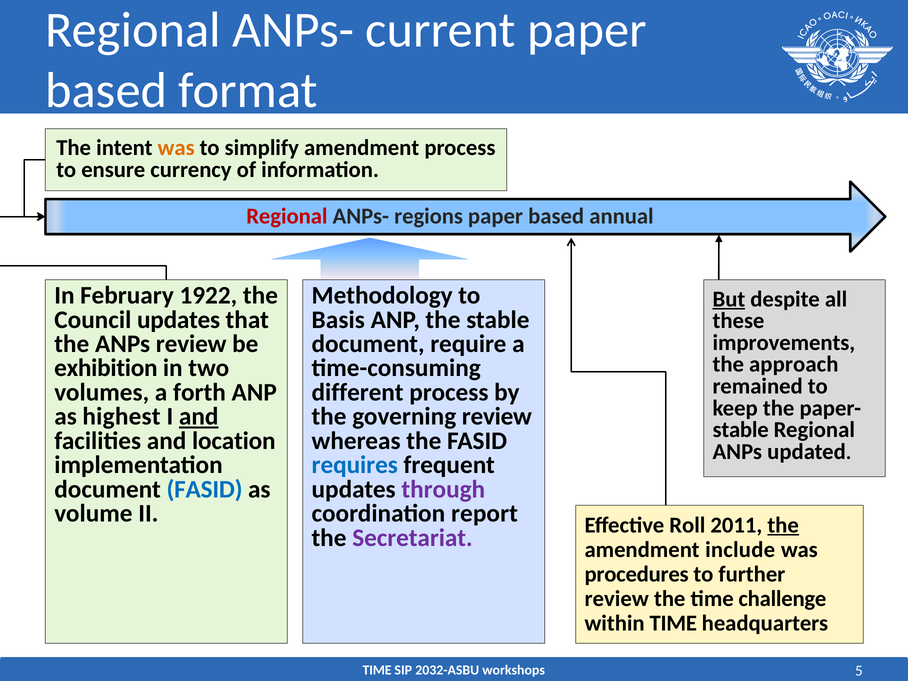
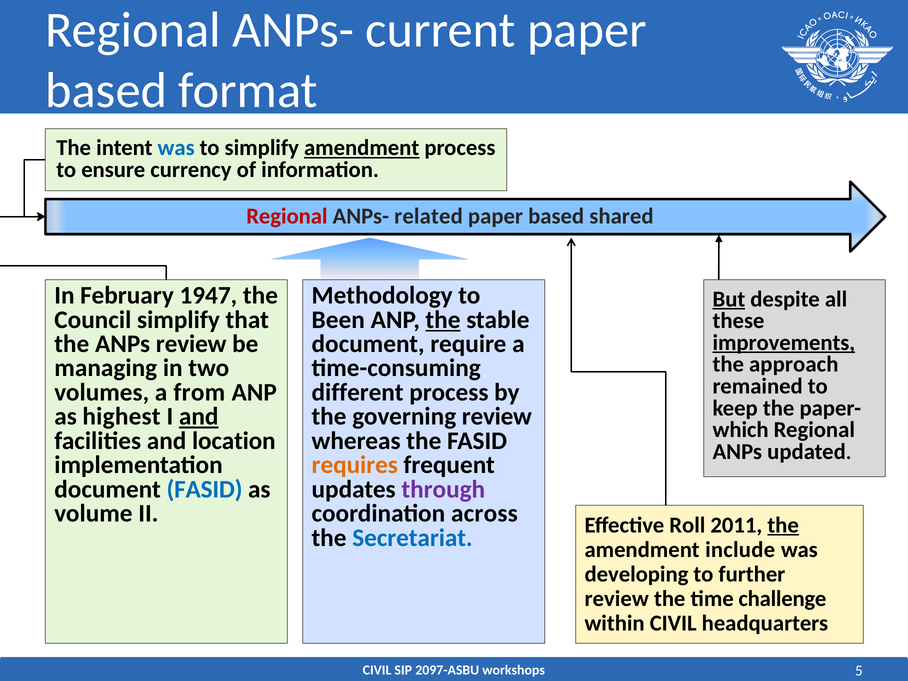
was at (176, 148) colour: orange -> blue
amendment at (362, 148) underline: none -> present
regions: regions -> related
annual: annual -> shared
1922: 1922 -> 1947
Council updates: updates -> simplify
Basis: Basis -> Been
the at (443, 320) underline: none -> present
improvements underline: none -> present
exhibition: exhibition -> managing
forth: forth -> from
stable at (741, 430): stable -> which
requires colour: blue -> orange
report: report -> across
Secretariat colour: purple -> blue
procedures: procedures -> developing
within TIME: TIME -> CIVIL
TIME at (377, 670): TIME -> CIVIL
2032-ASBU: 2032-ASBU -> 2097-ASBU
